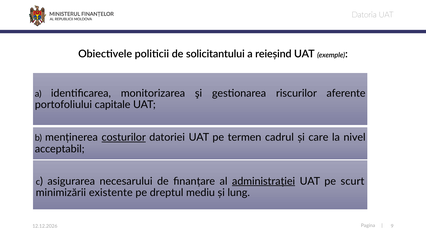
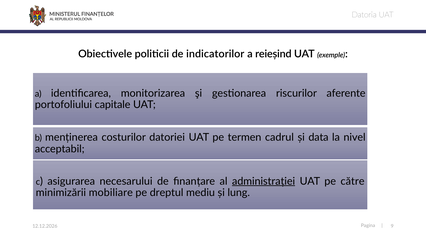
solicitantului: solicitantului -> indicatorilor
costurilor underline: present -> none
care: care -> data
scurt: scurt -> către
existente: existente -> mobiliare
